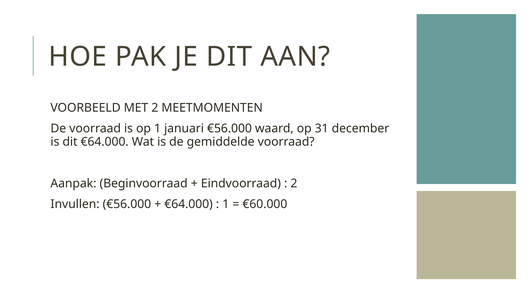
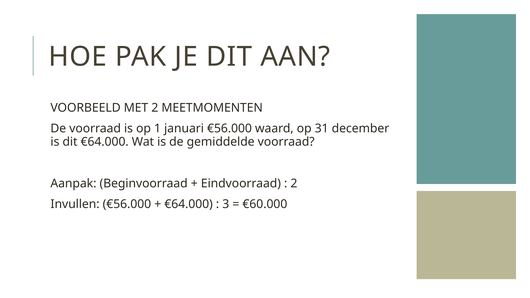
1 at (226, 204): 1 -> 3
